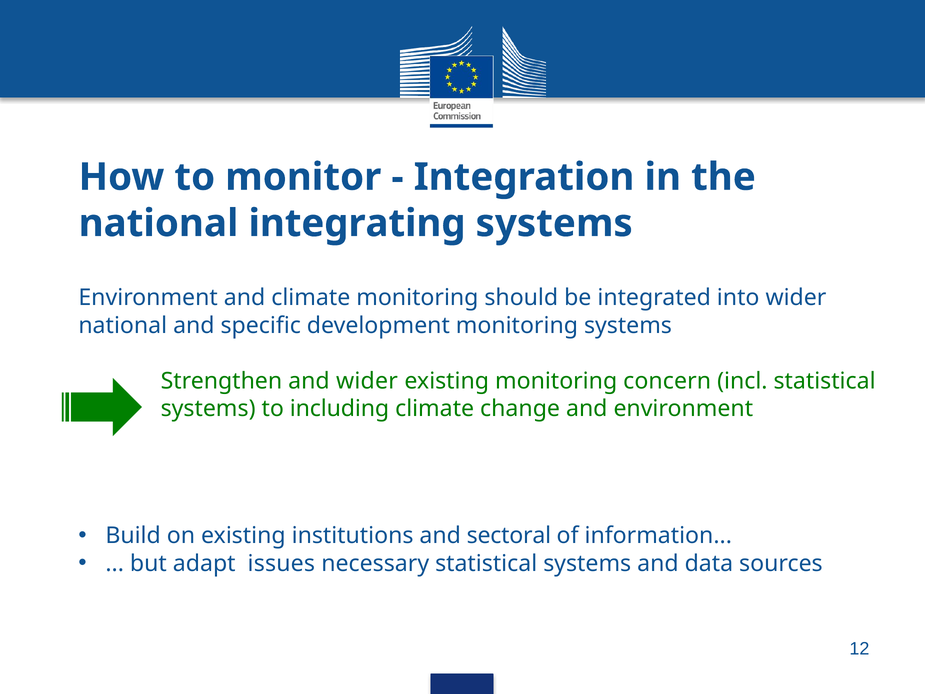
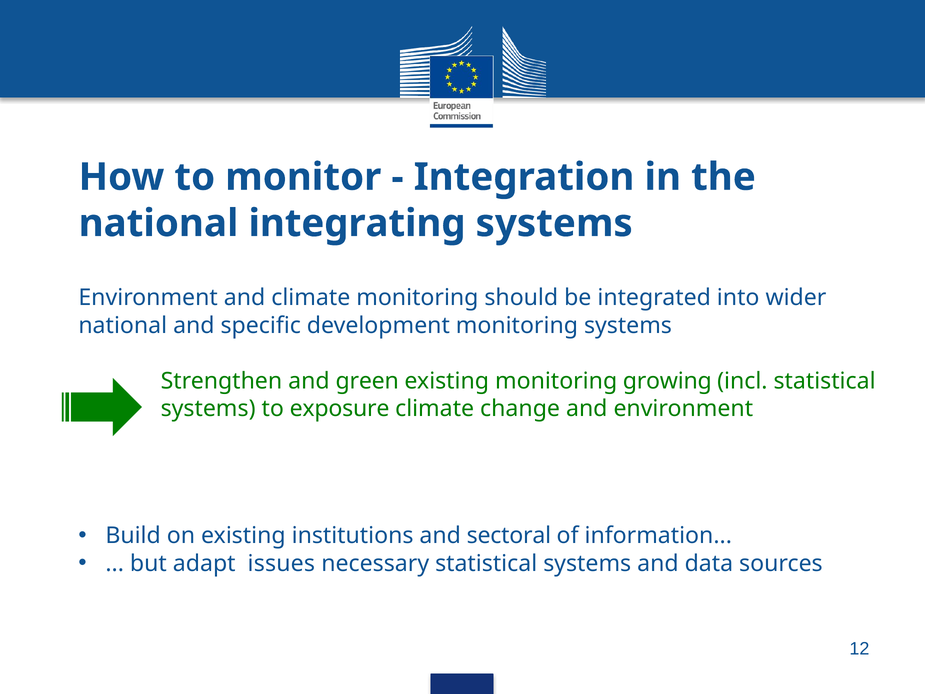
and wider: wider -> green
concern: concern -> growing
including: including -> exposure
